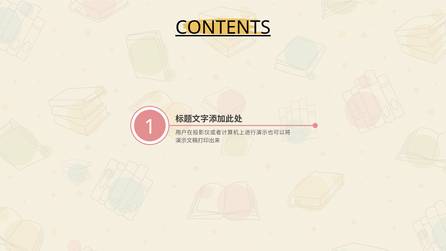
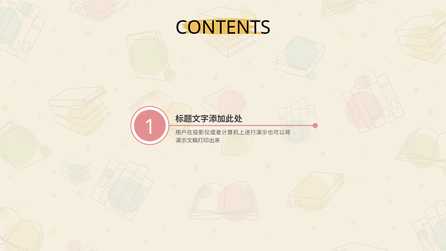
CONTENTS underline: present -> none
